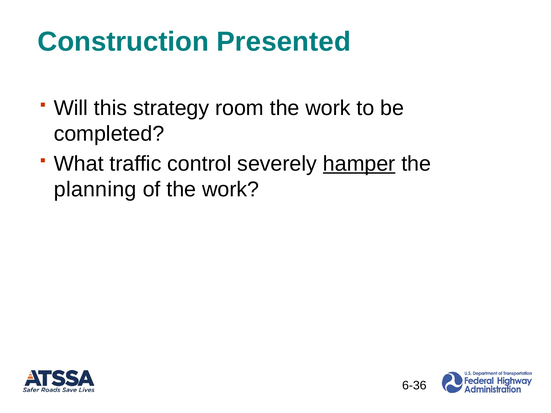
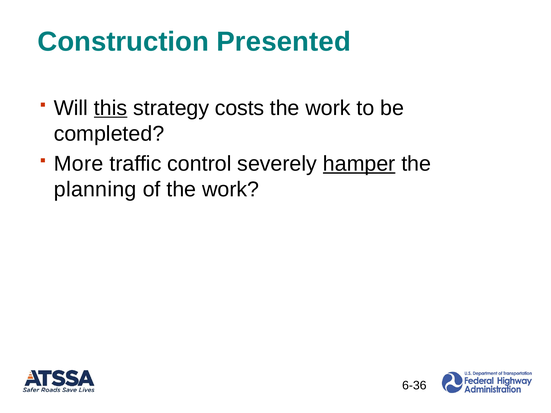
this underline: none -> present
room: room -> costs
What: What -> More
